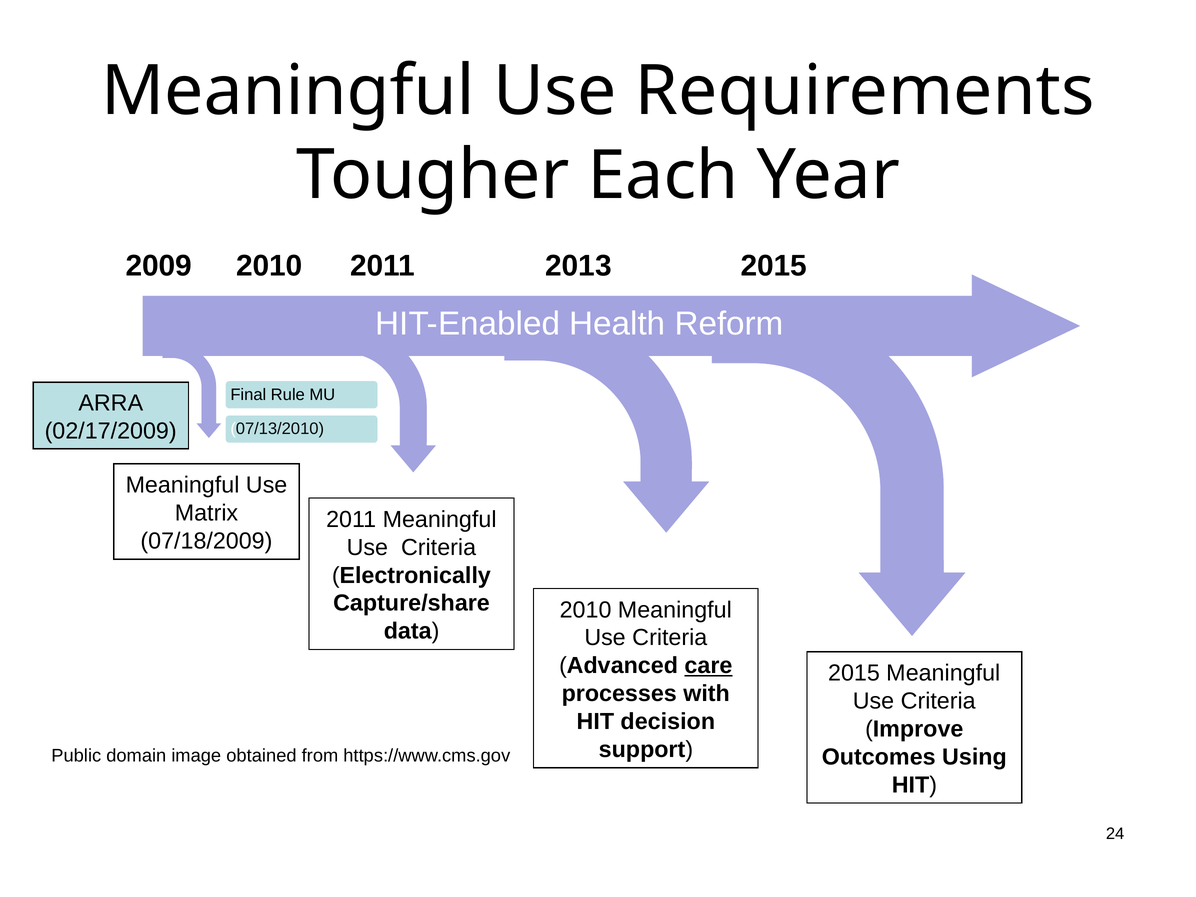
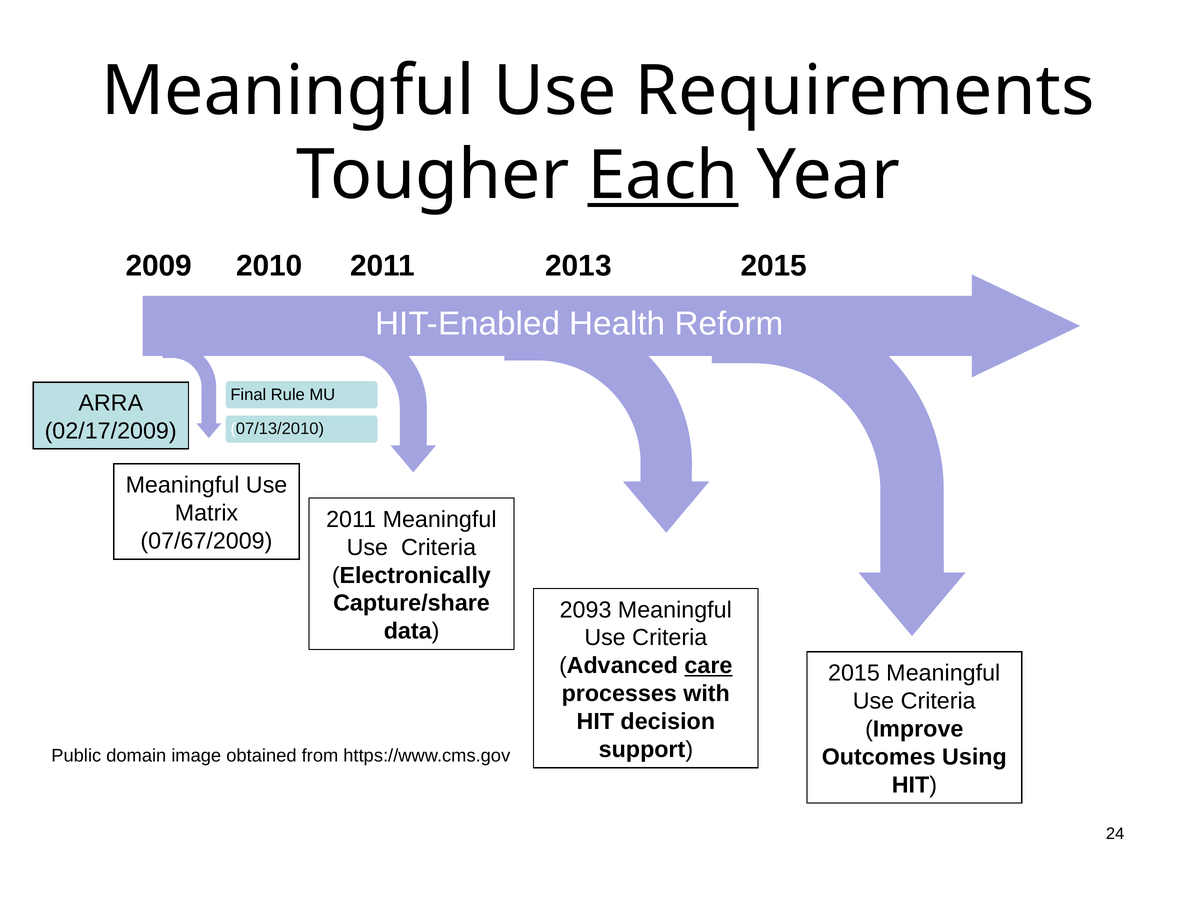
Each underline: none -> present
07/18/2009: 07/18/2009 -> 07/67/2009
2010 at (586, 610): 2010 -> 2093
